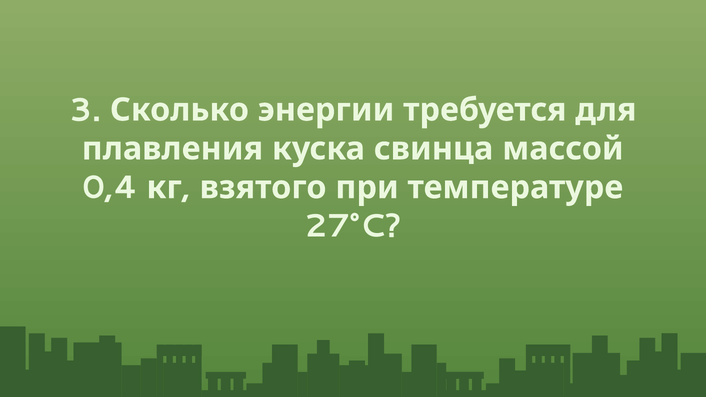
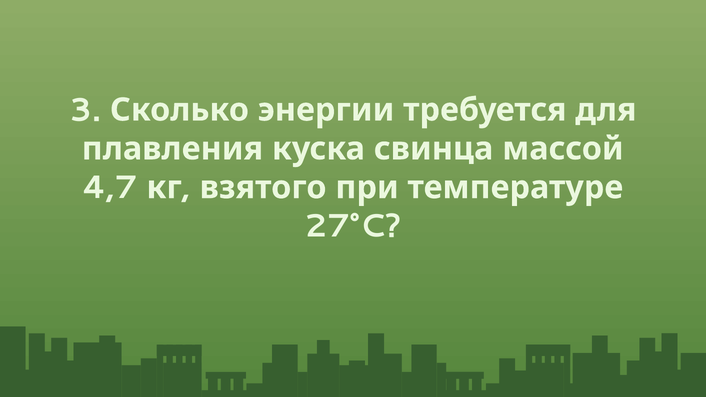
0,4: 0,4 -> 4,7
